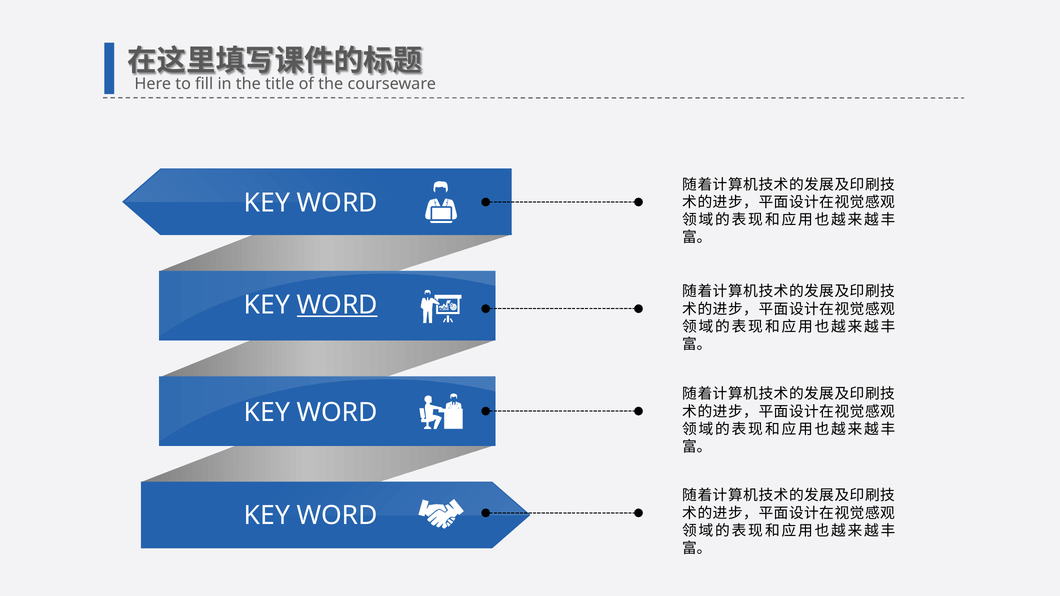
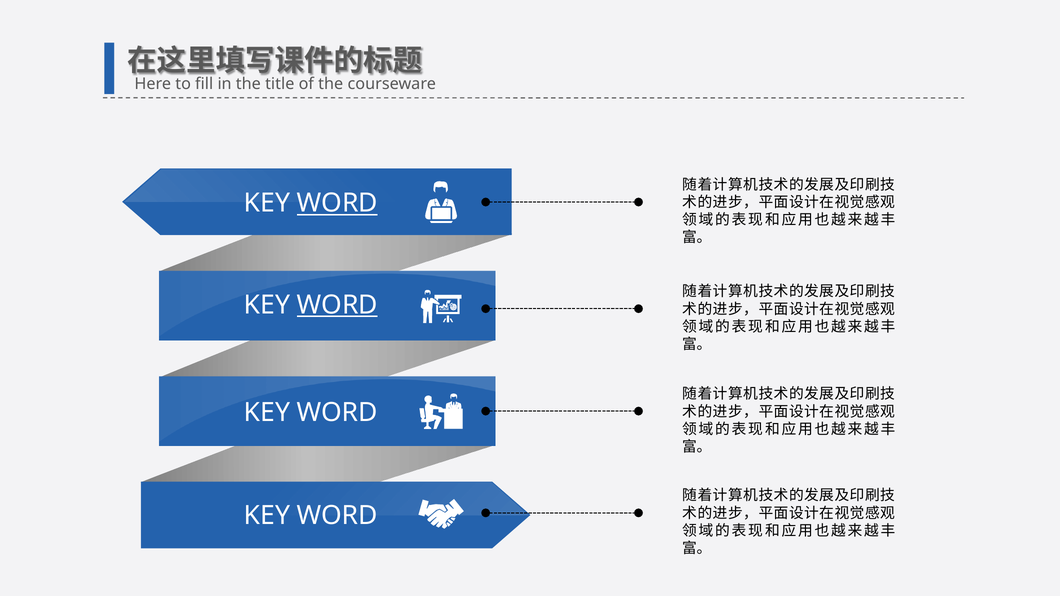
WORD at (337, 203) underline: none -> present
